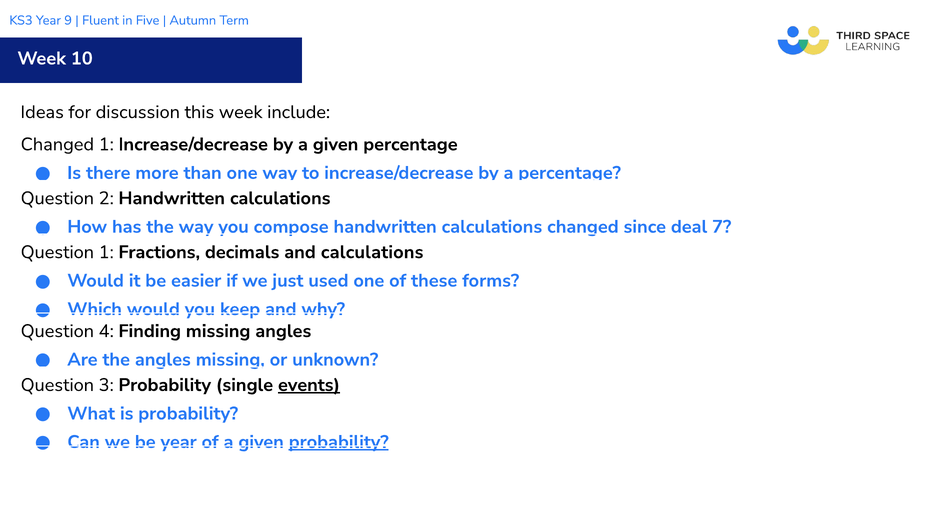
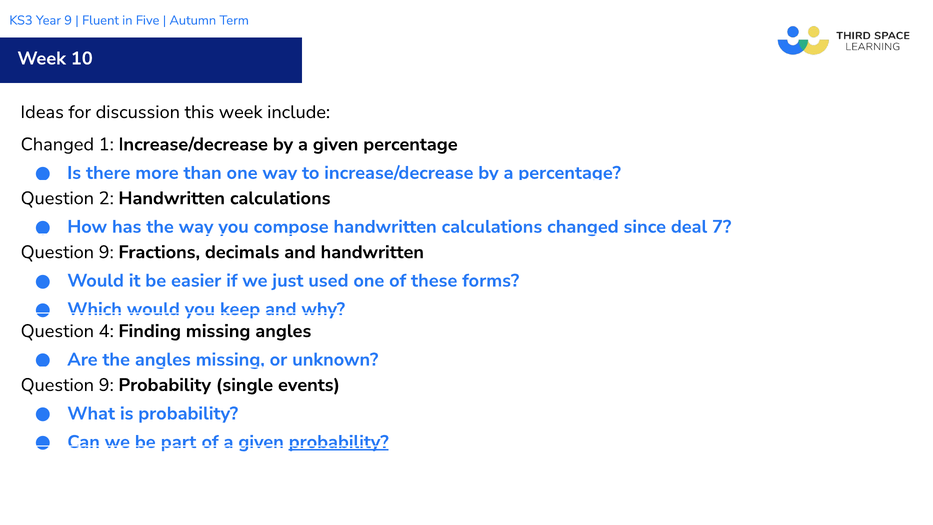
1 at (106, 252): 1 -> 9
and calculations: calculations -> handwritten
3 at (106, 385): 3 -> 9
events underline: present -> none
be year: year -> part
